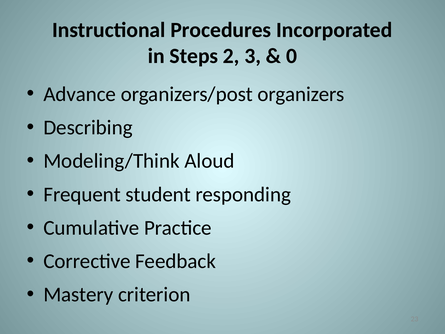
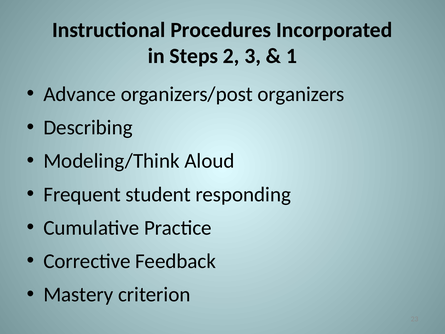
0: 0 -> 1
